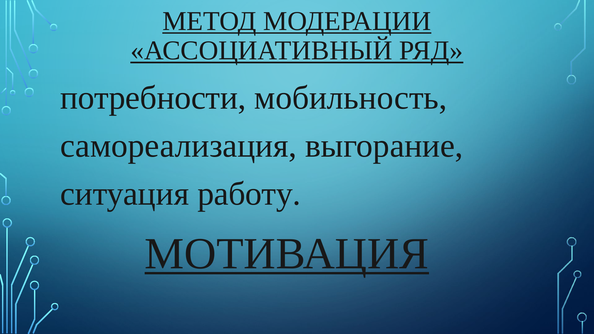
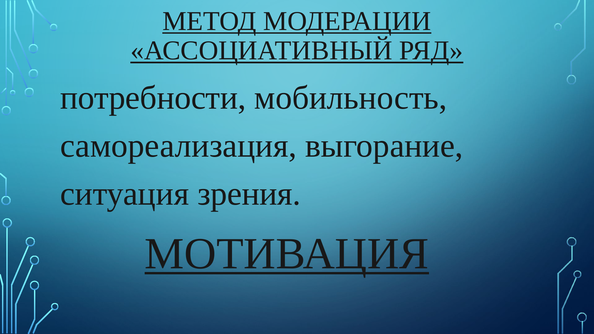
работу: работу -> зрения
